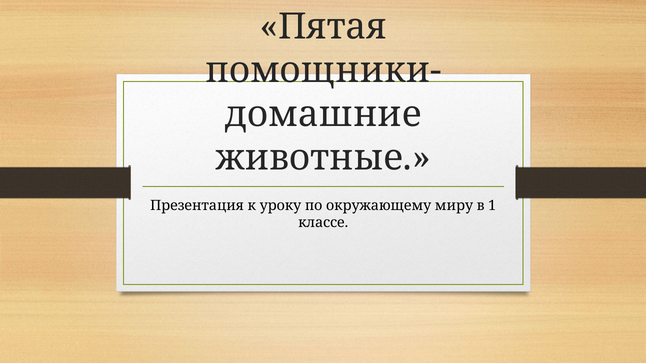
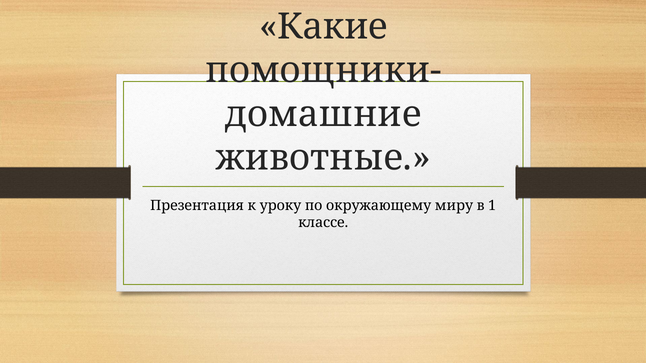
Пятая: Пятая -> Какие
